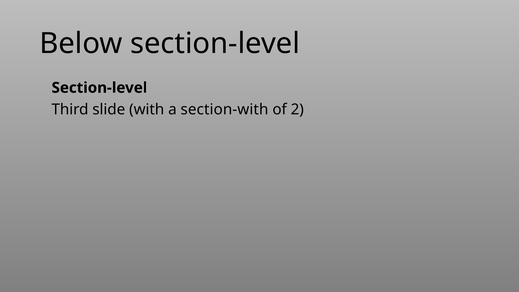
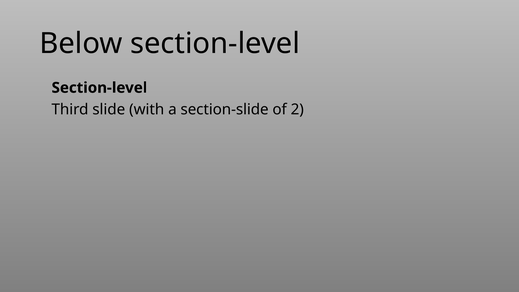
section-with: section-with -> section-slide
